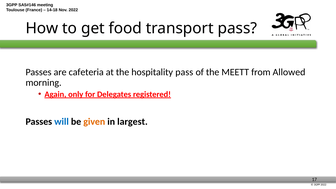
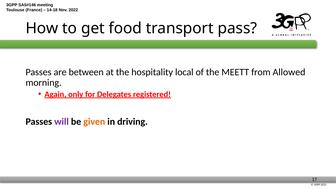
cafeteria: cafeteria -> between
hospitality pass: pass -> local
will colour: blue -> purple
largest: largest -> driving
